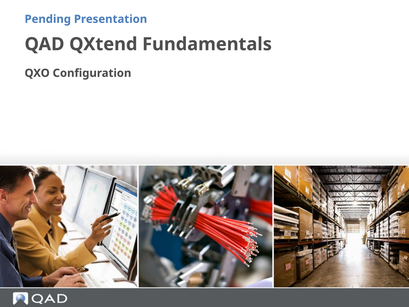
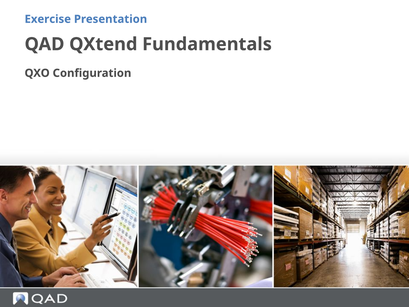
Pending: Pending -> Exercise
